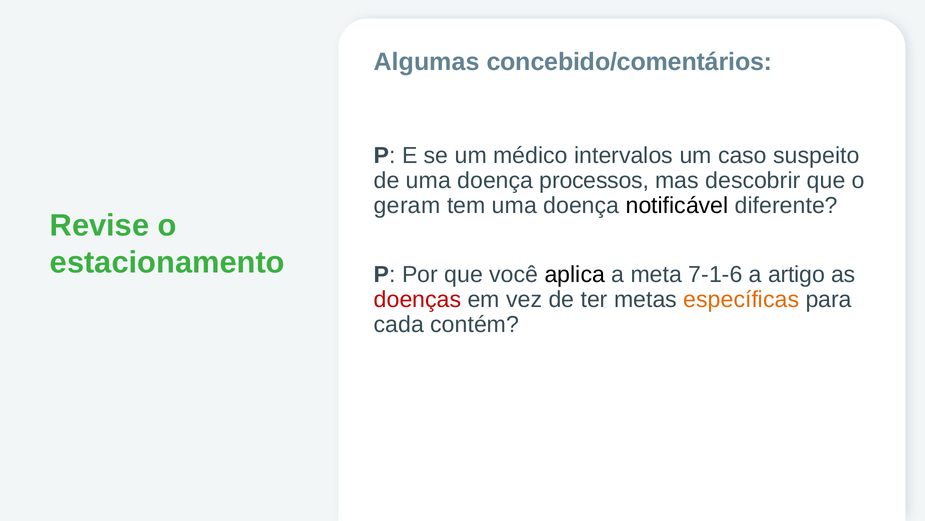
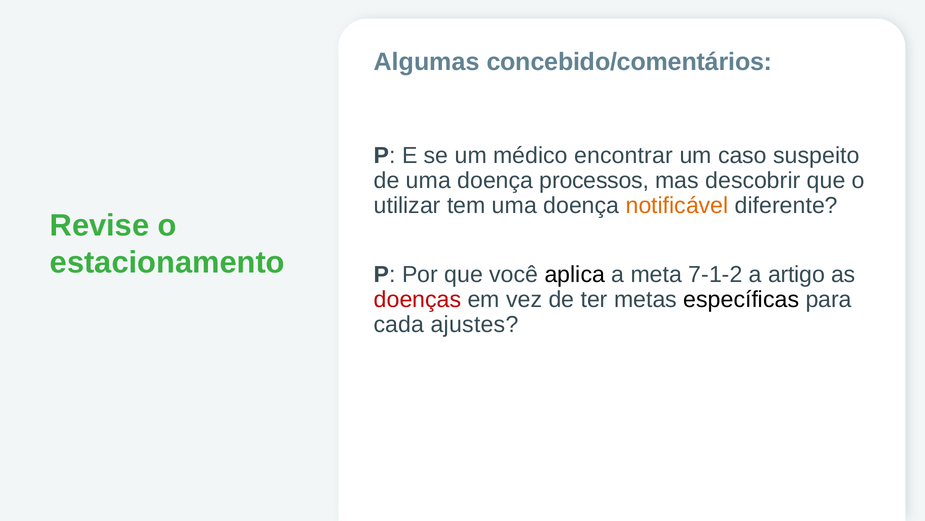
intervalos: intervalos -> encontrar
geram: geram -> utilizar
notificável colour: black -> orange
7-1-6: 7-1-6 -> 7-1-2
específicas colour: orange -> black
contém: contém -> ajustes
